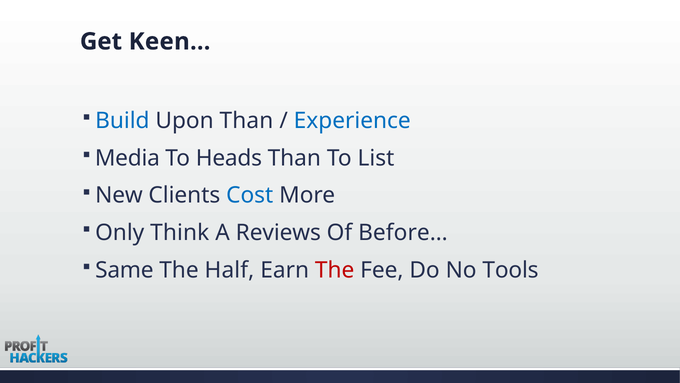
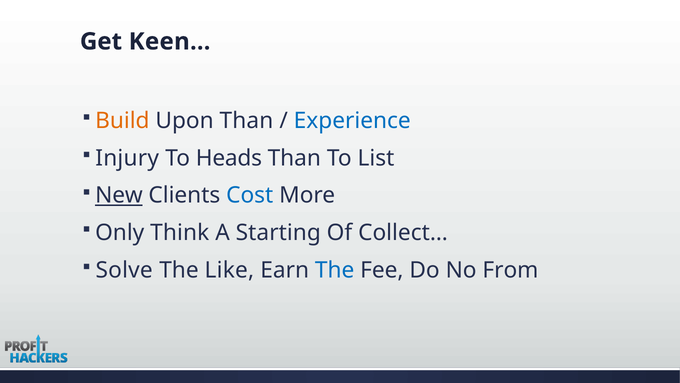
Build colour: blue -> orange
Media: Media -> Injury
New underline: none -> present
Reviews: Reviews -> Starting
Before…: Before… -> Collect…
Same: Same -> Solve
Half: Half -> Like
The at (335, 270) colour: red -> blue
Tools: Tools -> From
